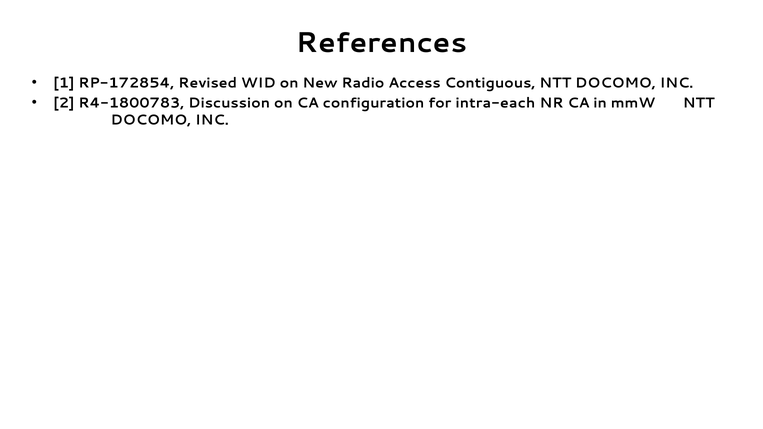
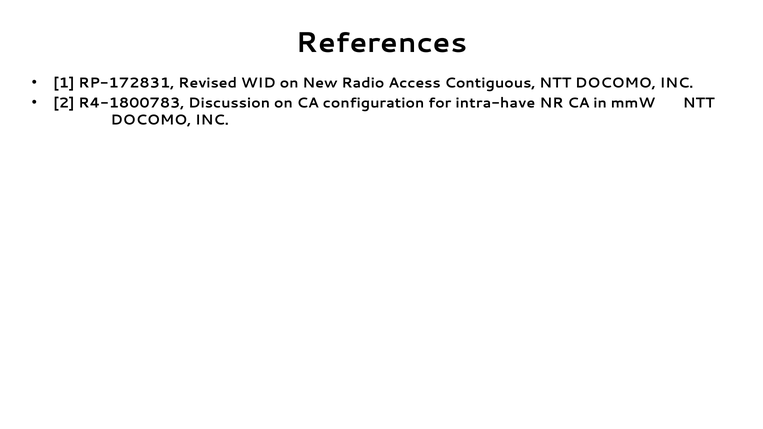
RP-172854: RP-172854 -> RP-172831
intra-each: intra-each -> intra-have
